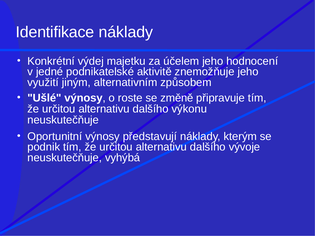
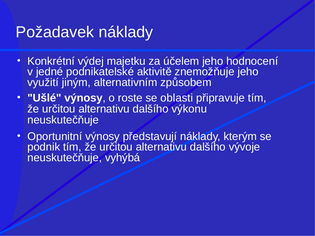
Identifikace: Identifikace -> Požadavek
změně: změně -> oblasti
